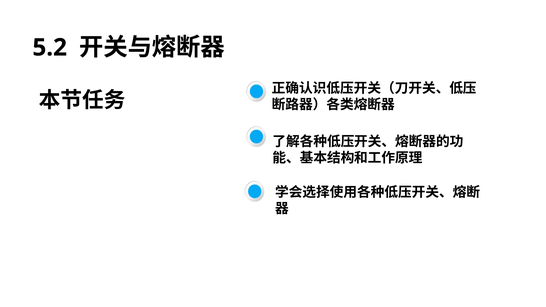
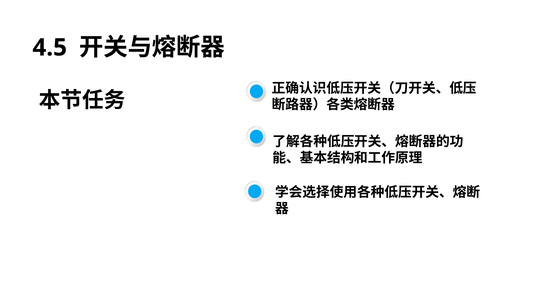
5.2: 5.2 -> 4.5
